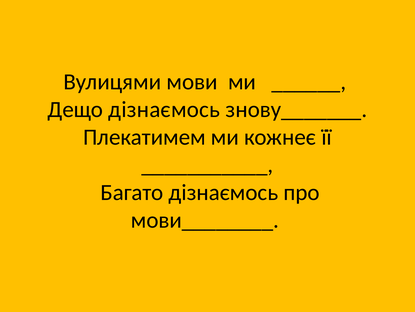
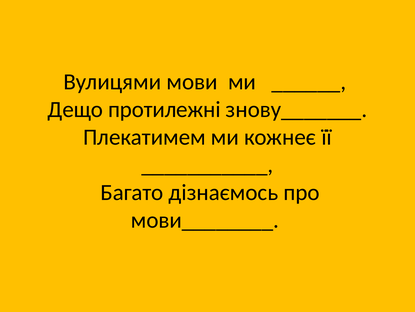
Дещо дізнаємось: дізнаємось -> протилежні
